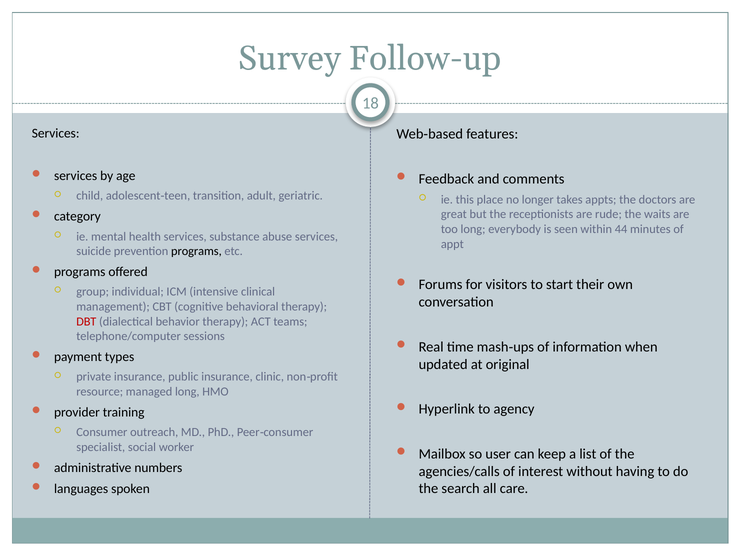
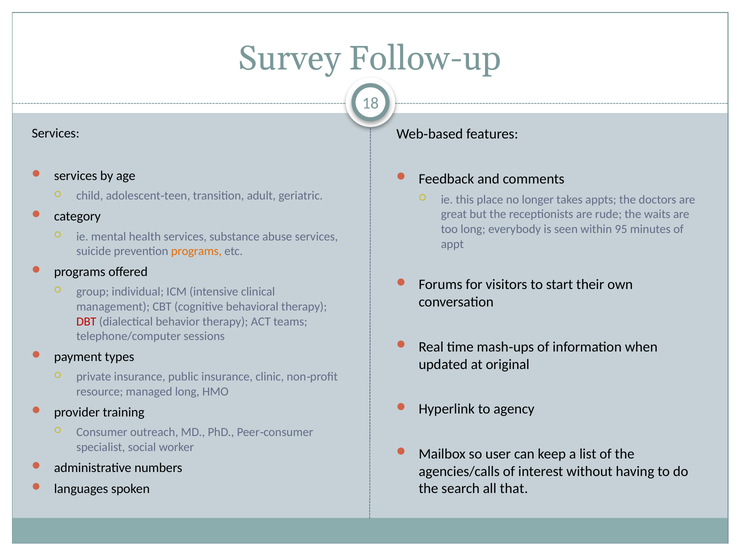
44: 44 -> 95
programs at (196, 251) colour: black -> orange
care: care -> that
